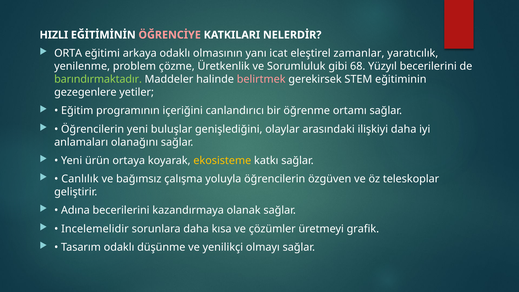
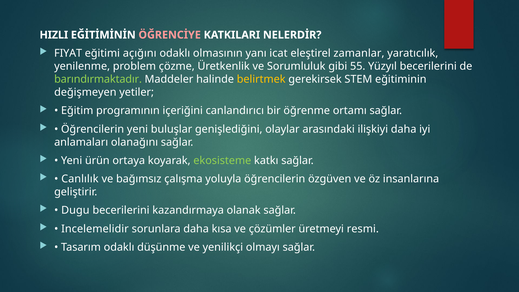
ORTA: ORTA -> FIYAT
arkaya: arkaya -> açığını
68: 68 -> 55
belirtmek colour: pink -> yellow
gezegenlere: gezegenlere -> değişmeyen
ekosisteme colour: yellow -> light green
teleskoplar: teleskoplar -> insanlarına
Adına: Adına -> Dugu
grafik: grafik -> resmi
